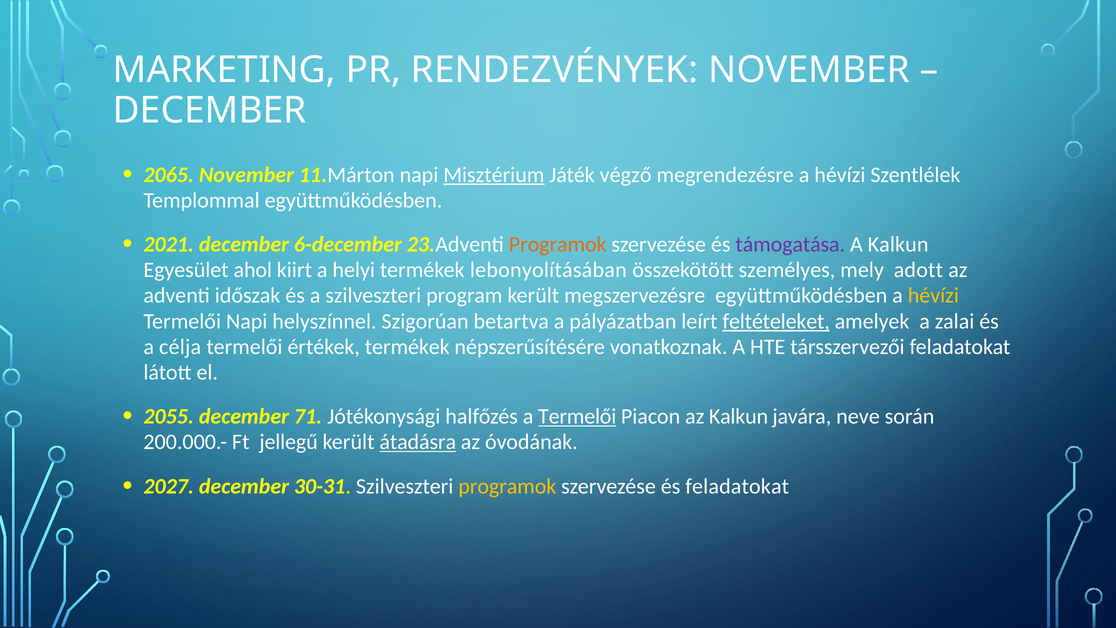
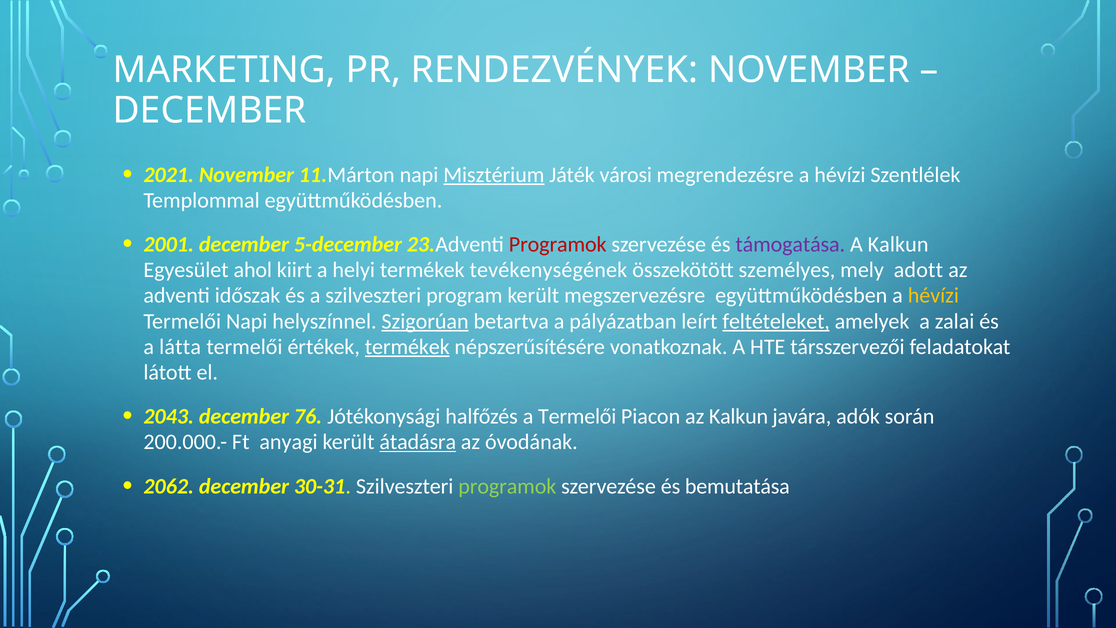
2065: 2065 -> 2021
végző: végző -> városi
2021: 2021 -> 2001
6-december: 6-december -> 5-december
Programok at (558, 245) colour: orange -> red
lebonyolításában: lebonyolításában -> tevékenységének
Szigorúan underline: none -> present
célja: célja -> látta
termékek at (407, 347) underline: none -> present
2055: 2055 -> 2043
71: 71 -> 76
Termelői at (577, 416) underline: present -> none
neve: neve -> adók
jellegű: jellegű -> anyagi
2027: 2027 -> 2062
programok at (507, 486) colour: yellow -> light green
és feladatokat: feladatokat -> bemutatása
